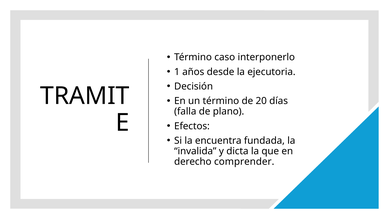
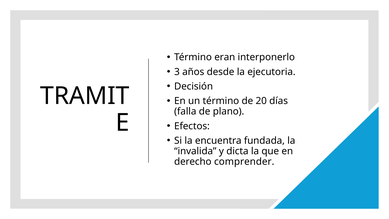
caso: caso -> eran
1: 1 -> 3
